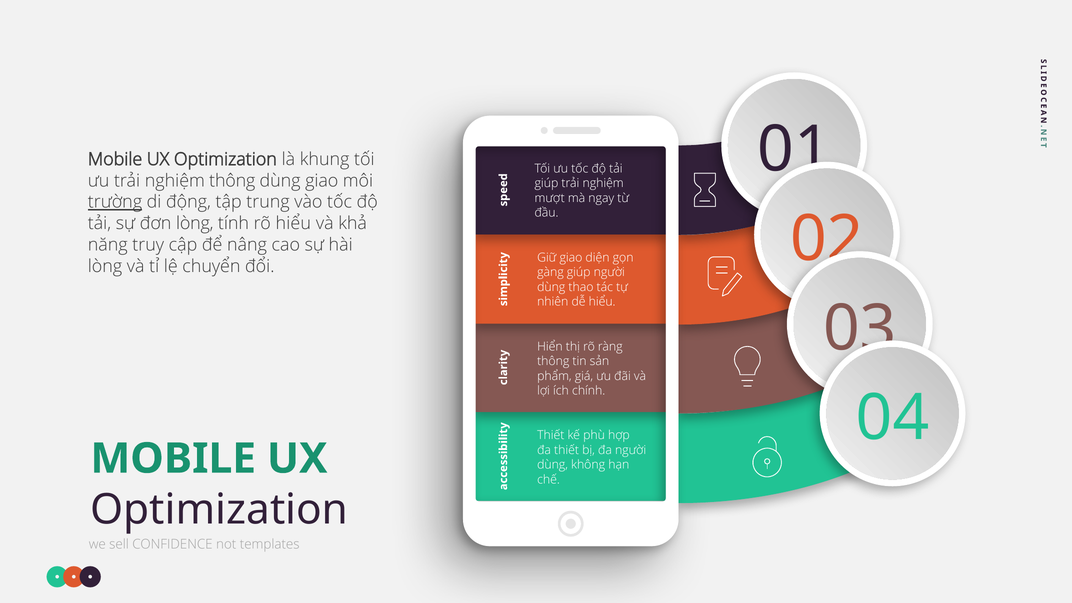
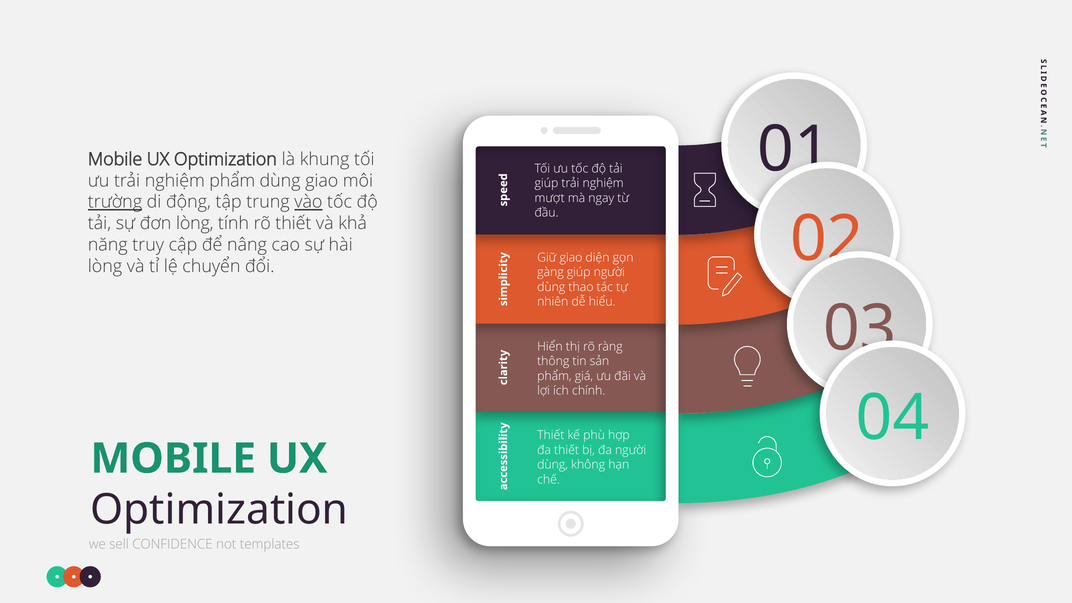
nghiệm thông: thông -> phẩm
vào underline: none -> present
rõ hiểu: hiểu -> thiết
